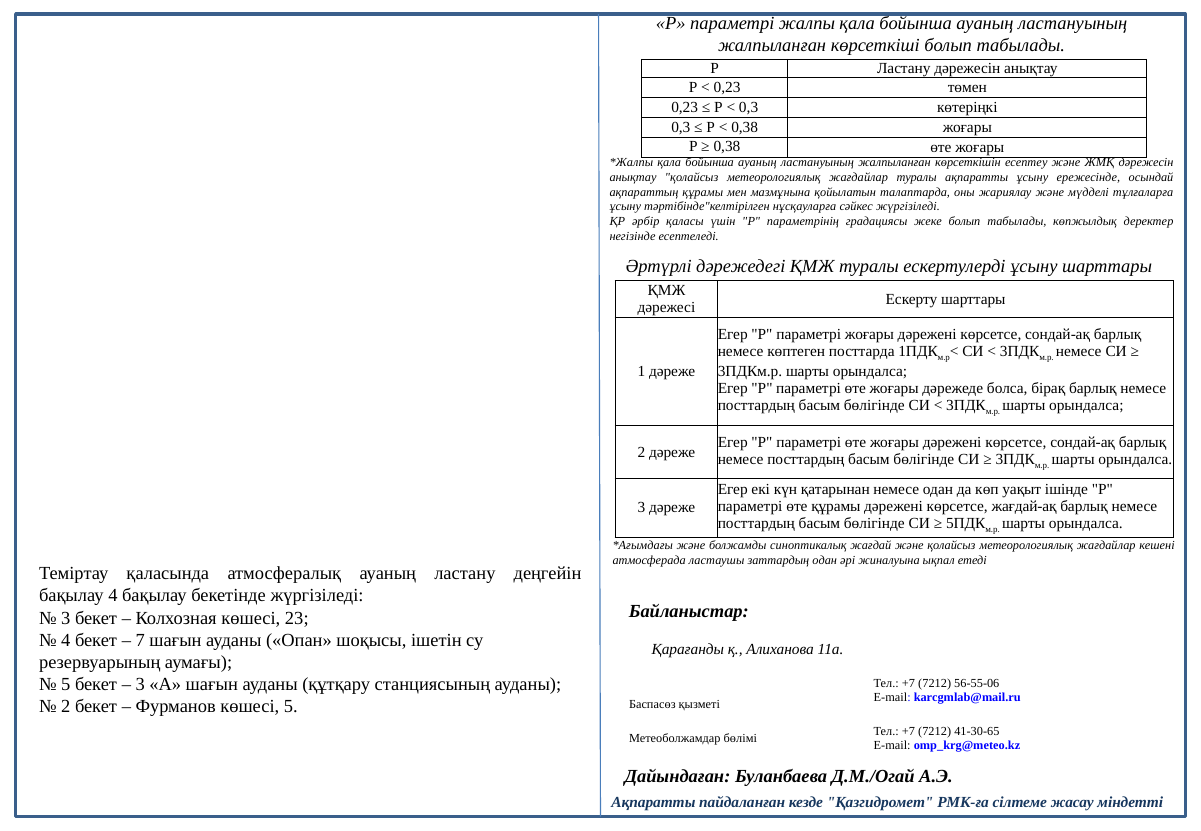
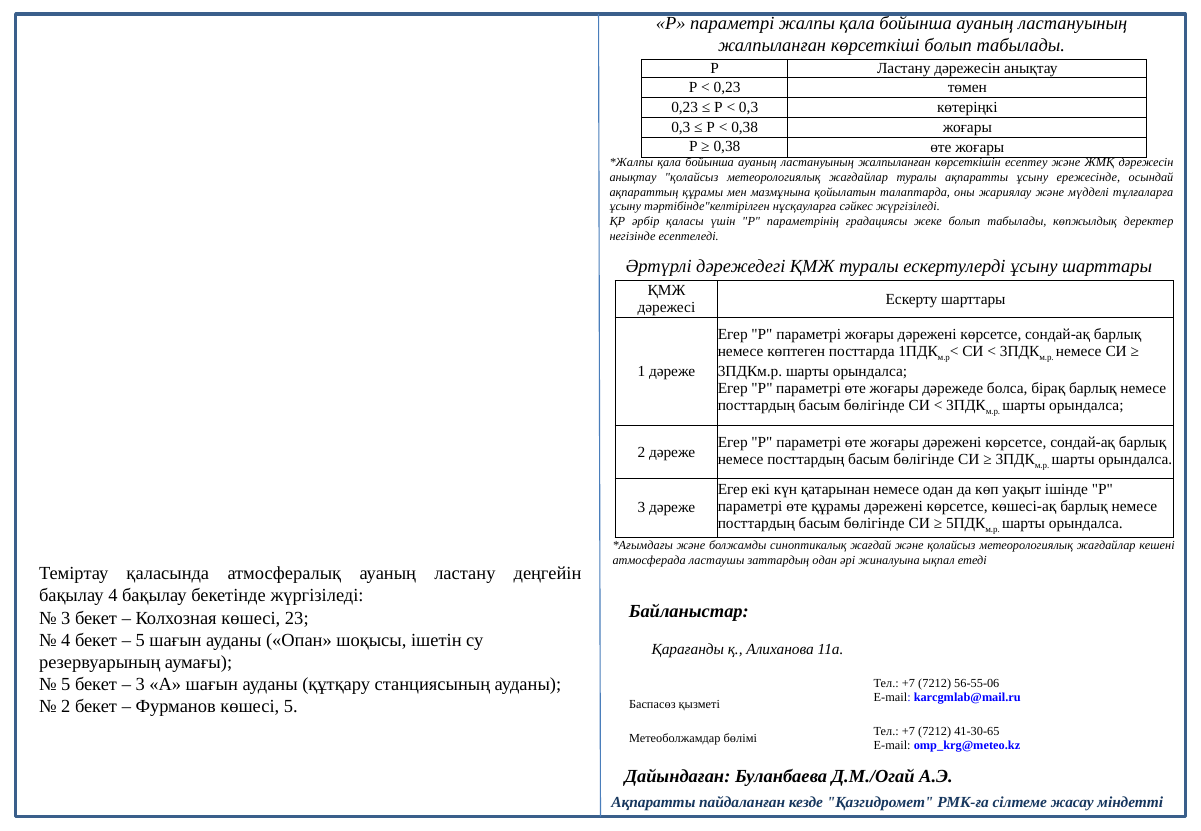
жағдай-ақ: жағдай-ақ -> көшесі-ақ
7 at (140, 640): 7 -> 5
